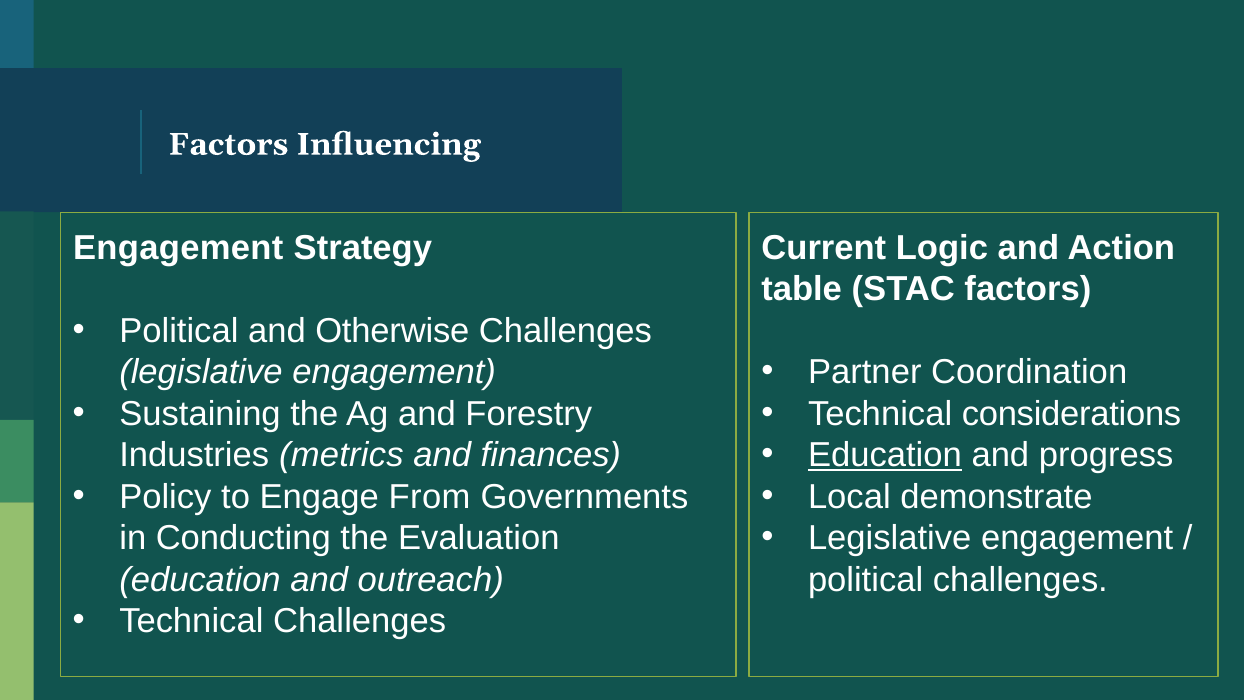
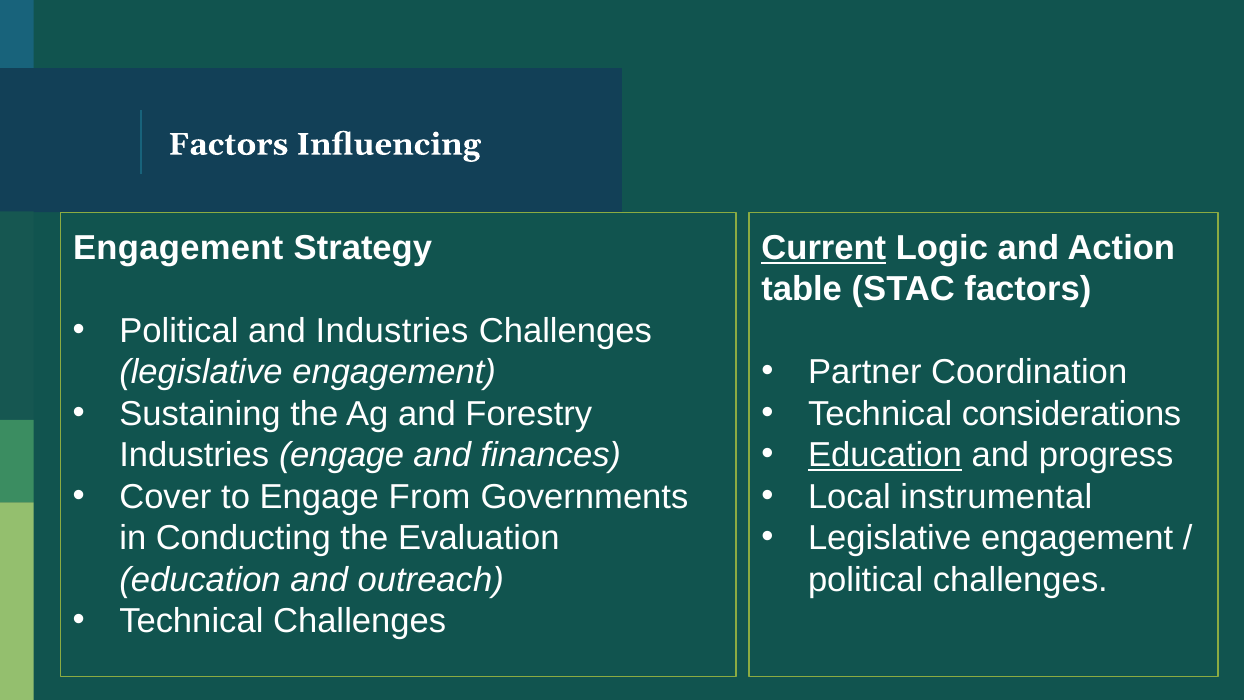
Current underline: none -> present
and Otherwise: Otherwise -> Industries
Industries metrics: metrics -> engage
Policy: Policy -> Cover
demonstrate: demonstrate -> instrumental
